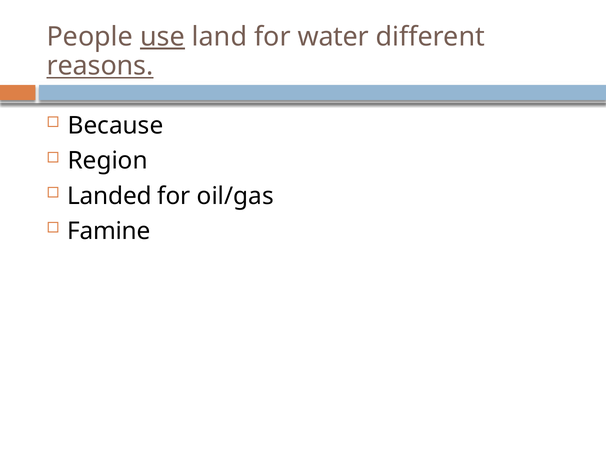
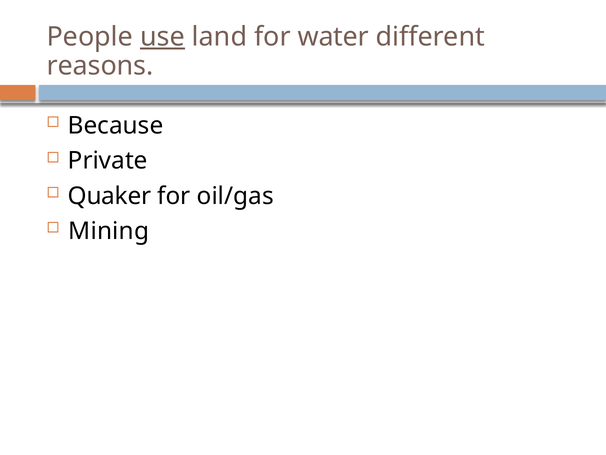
reasons underline: present -> none
Region: Region -> Private
Landed: Landed -> Quaker
Famine: Famine -> Mining
